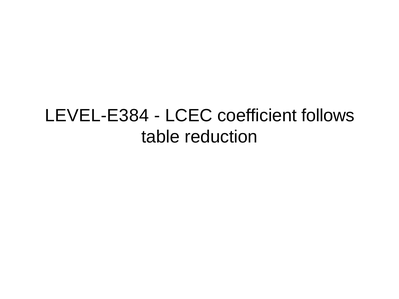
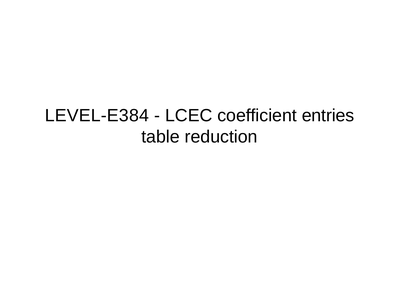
follows: follows -> entries
